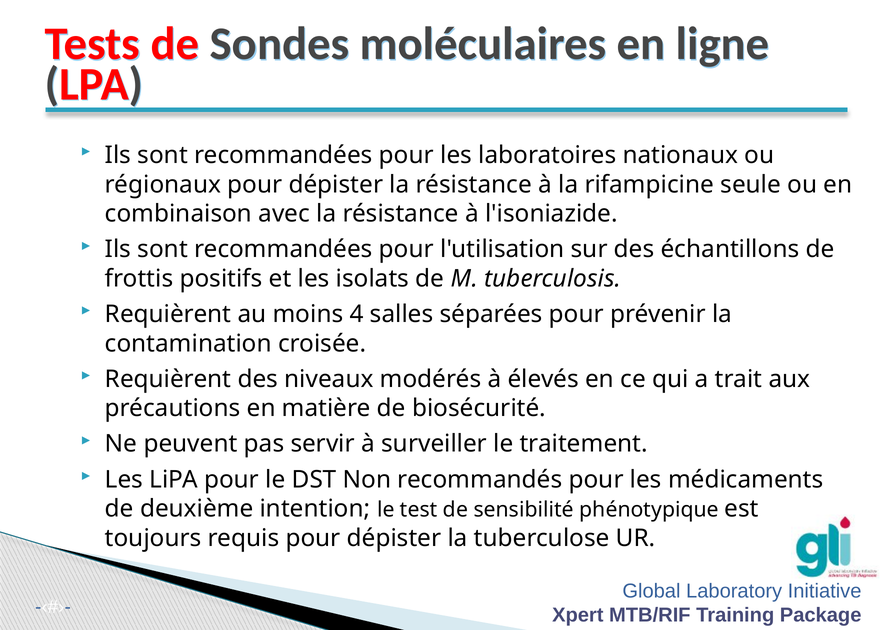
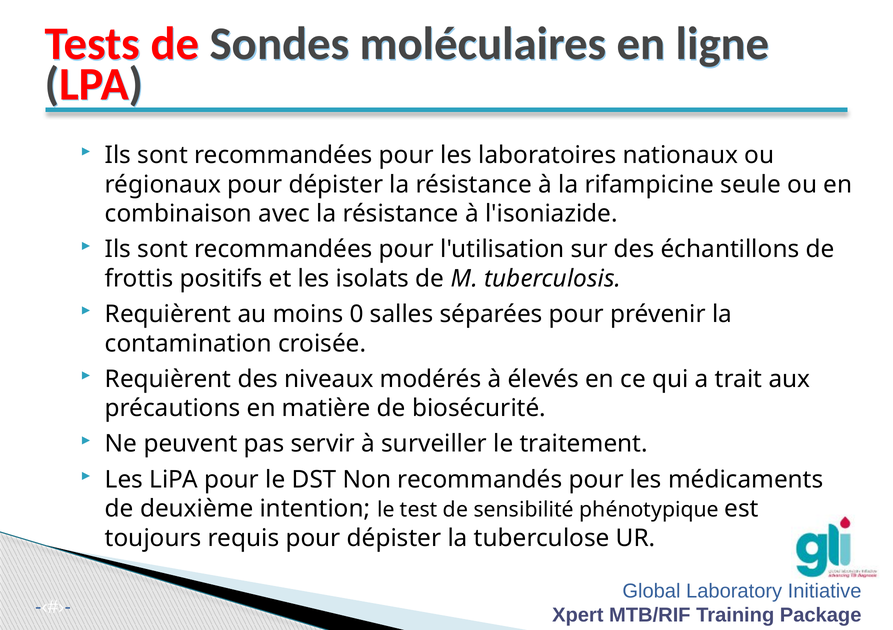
4: 4 -> 0
